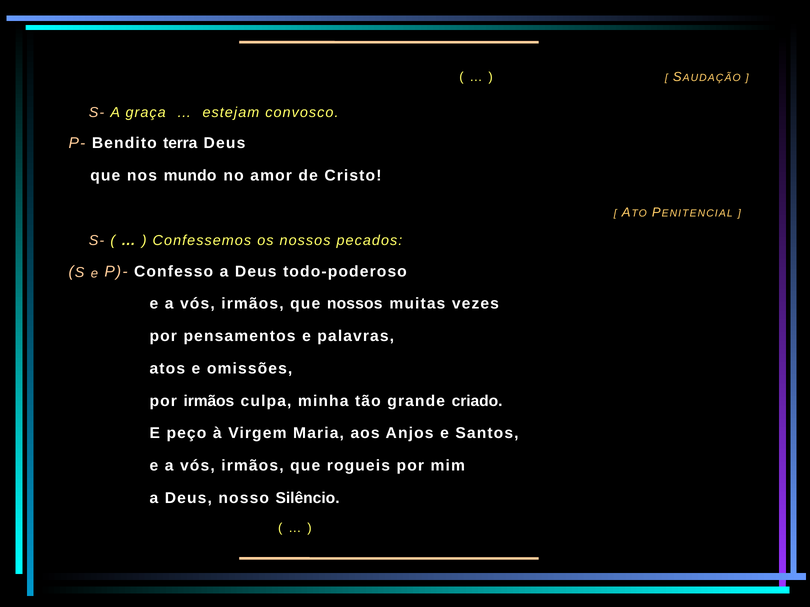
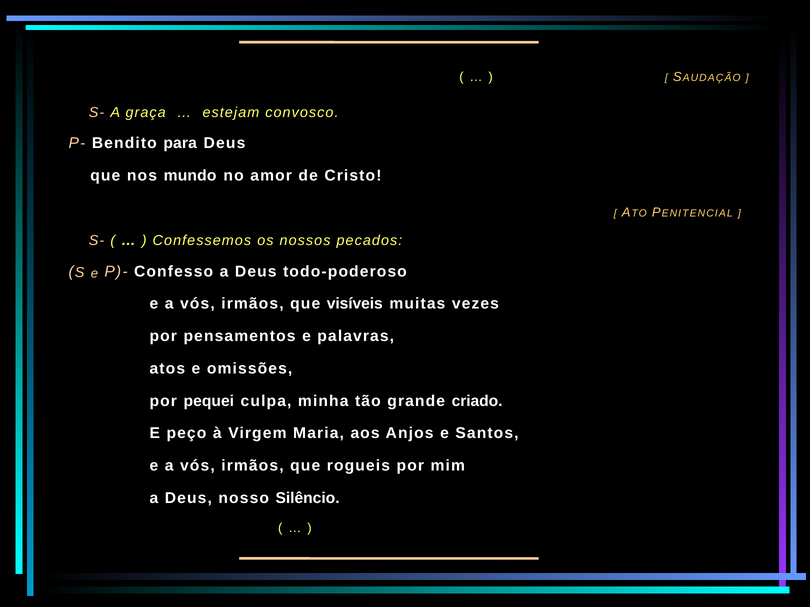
terra: terra -> para
que nossos: nossos -> visíveis
por irmãos: irmãos -> pequei
